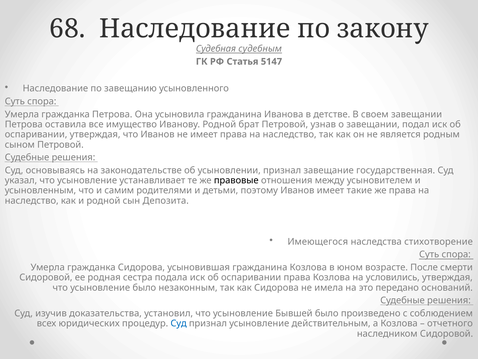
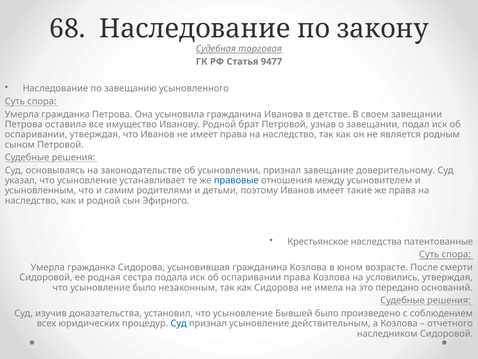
судебным: судебным -> торговая
5147: 5147 -> 9477
государственная: государственная -> доверительному
правовые colour: black -> blue
Депозита: Депозита -> Эфирного
Имеющегося: Имеющегося -> Крестьянское
стихотворение: стихотворение -> патентованные
